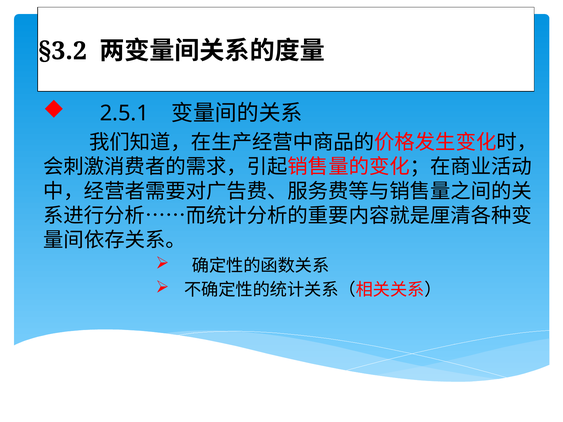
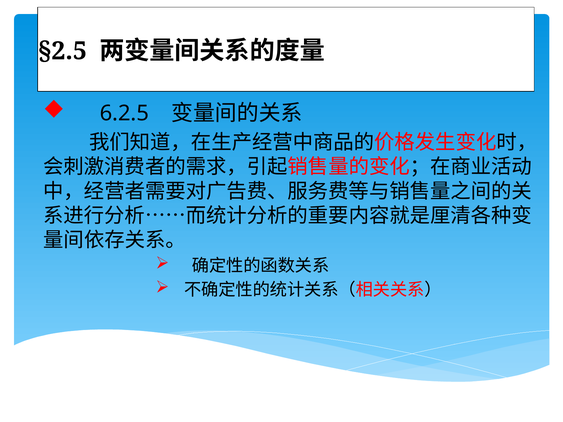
§3.2: §3.2 -> §2.5
2.5.1: 2.5.1 -> 6.2.5
